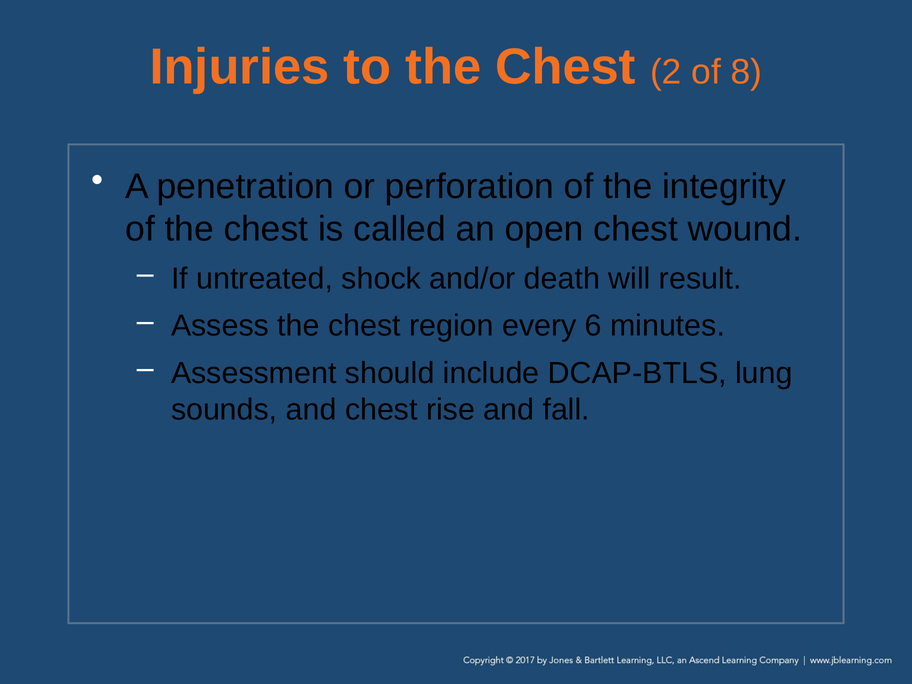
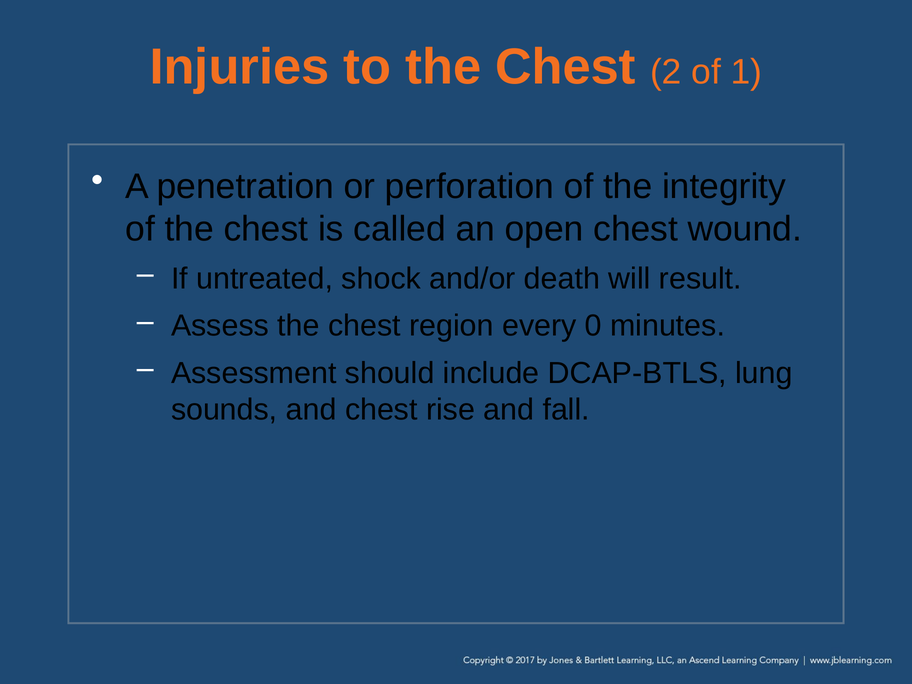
8: 8 -> 1
6: 6 -> 0
